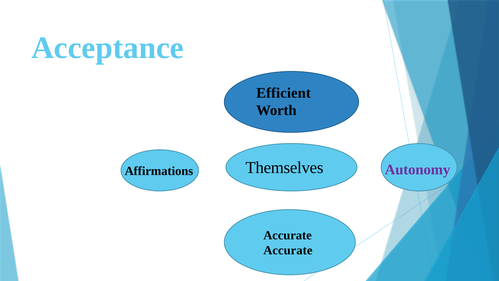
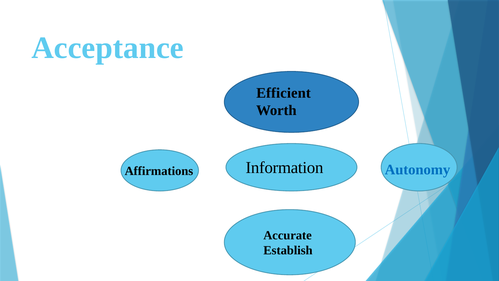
Themselves: Themselves -> Information
Autonomy colour: purple -> blue
Accurate at (288, 250): Accurate -> Establish
